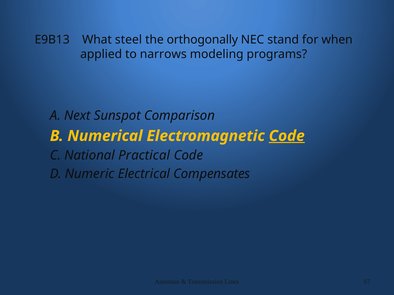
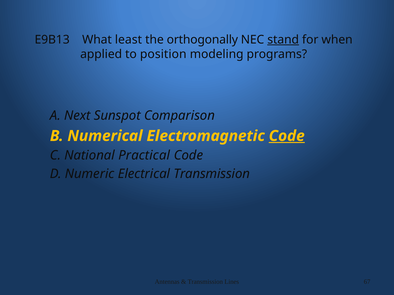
steel: steel -> least
stand underline: none -> present
narrows: narrows -> position
Electrical Compensates: Compensates -> Transmission
